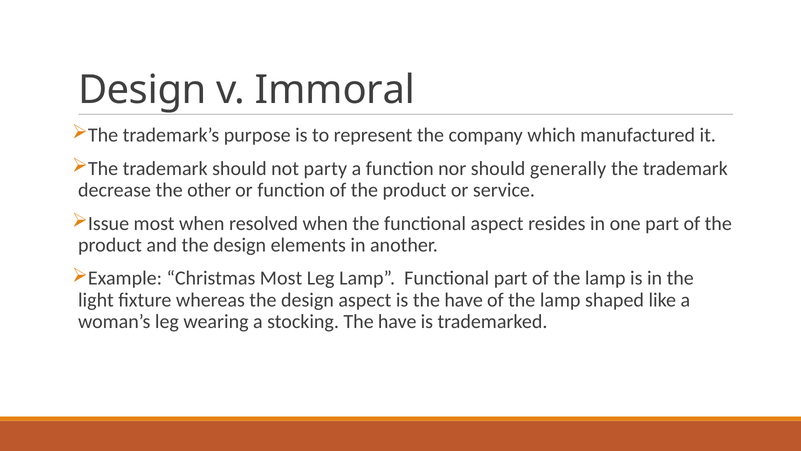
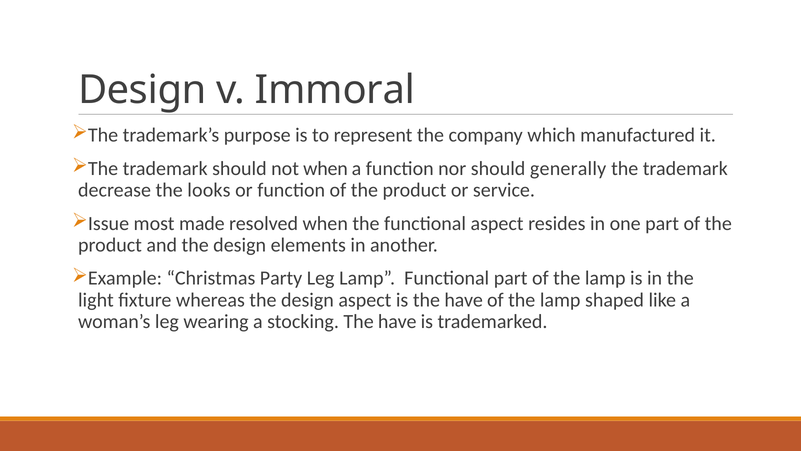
not party: party -> when
other: other -> looks
most when: when -> made
Christmas Most: Most -> Party
